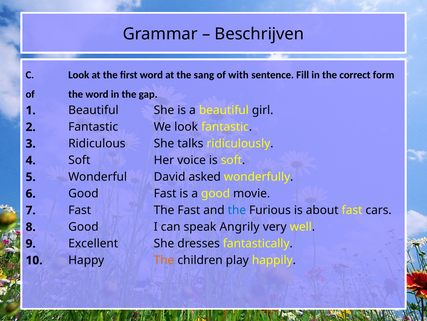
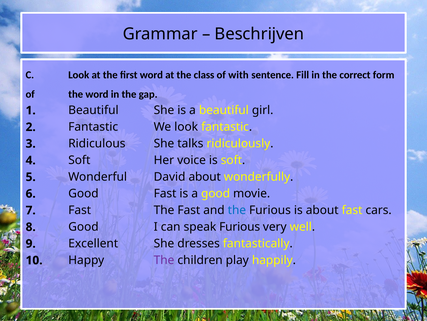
sang: sang -> class
David asked: asked -> about
speak Angrily: Angrily -> Furious
The at (164, 260) colour: orange -> purple
